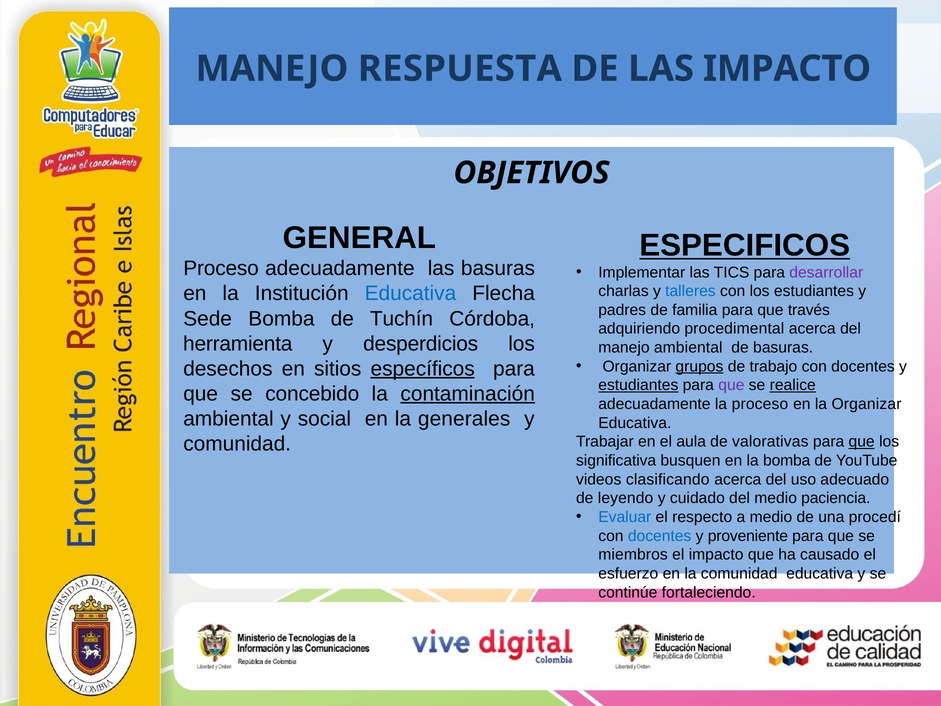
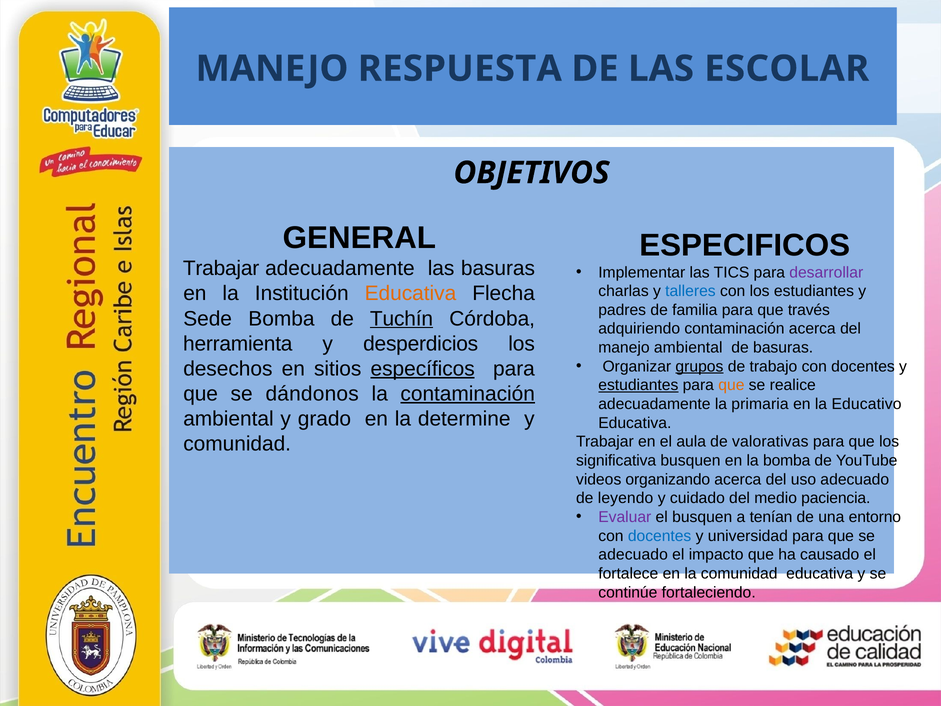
LAS IMPACTO: IMPACTO -> ESCOLAR
ESPECIFICOS underline: present -> none
Proceso at (221, 268): Proceso -> Trabajar
Educativa at (410, 293) colour: blue -> orange
Tuchín underline: none -> present
adquiriendo procedimental: procedimental -> contaminación
que at (731, 385) colour: purple -> orange
realice underline: present -> none
concebido: concebido -> dándonos
la proceso: proceso -> primaria
la Organizar: Organizar -> Educativo
social: social -> grado
generales: generales -> determine
que at (862, 442) underline: present -> none
clasificando: clasificando -> organizando
Evaluar colour: blue -> purple
el respecto: respecto -> busquen
a medio: medio -> tenían
procedí: procedí -> entorno
proveniente: proveniente -> universidad
miembros at (633, 555): miembros -> adecuado
esfuerzo: esfuerzo -> fortalece
